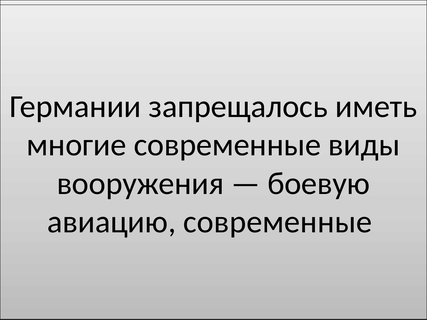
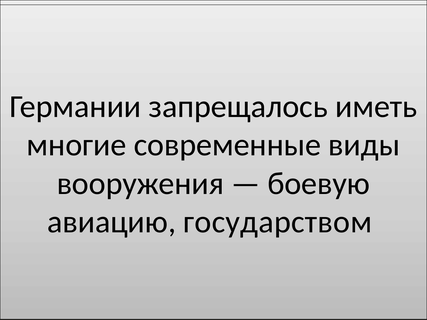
современные at (278, 222): современные -> государством
